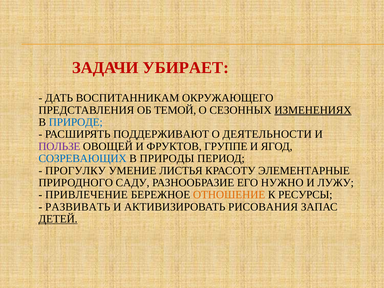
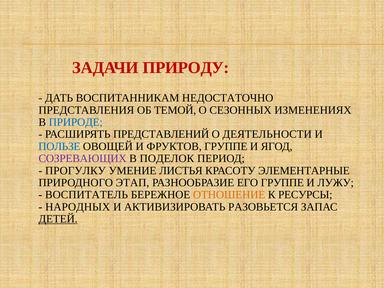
УБИРАЕТ: УБИРАЕТ -> ПРИРОДУ
ОКРУЖАЮЩЕГО: ОКРУЖАЮЩЕГО -> НЕДОСТАТОЧНО
ИЗМЕНЕНИЯХ underline: present -> none
ПОДДЕРЖИВАЮТ: ПОДДЕРЖИВАЮТ -> ПРЕДСТАВЛЕНИЙ
ПОЛЬЗЕ colour: purple -> blue
СОЗРЕВАЮЩИХ colour: blue -> purple
ПРИРОДЫ: ПРИРОДЫ -> ПОДЕЛОК
САДУ: САДУ -> ЭТАП
ЕГО НУЖНО: НУЖНО -> ГРУППЕ
ПРИВЛЕЧЕНИЕ: ПРИВЛЕЧЕНИЕ -> ВОСПИТАТЕЛЬ
РАЗВИВАТЬ: РАЗВИВАТЬ -> НАРОДНЫХ
РИСОВАНИЯ: РИСОВАНИЯ -> РАЗОВЬЕТСЯ
